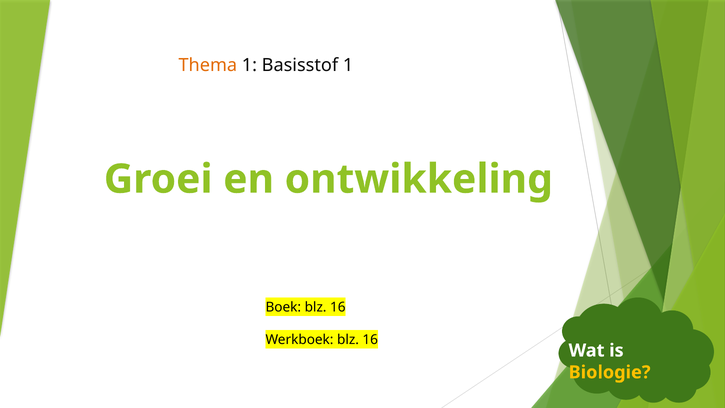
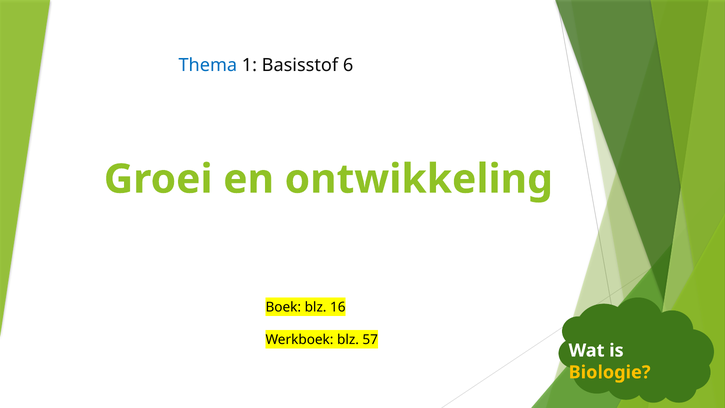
Thema colour: orange -> blue
Basisstof 1: 1 -> 6
Werkboek blz 16: 16 -> 57
